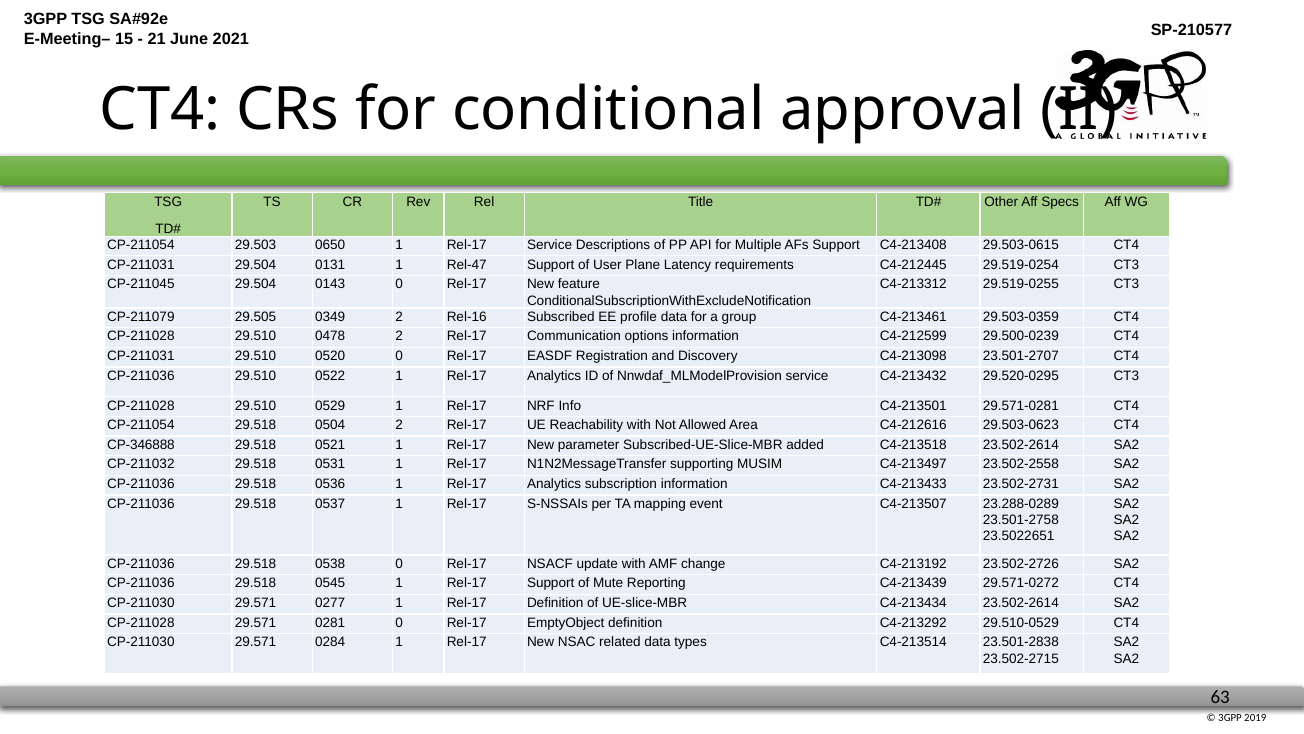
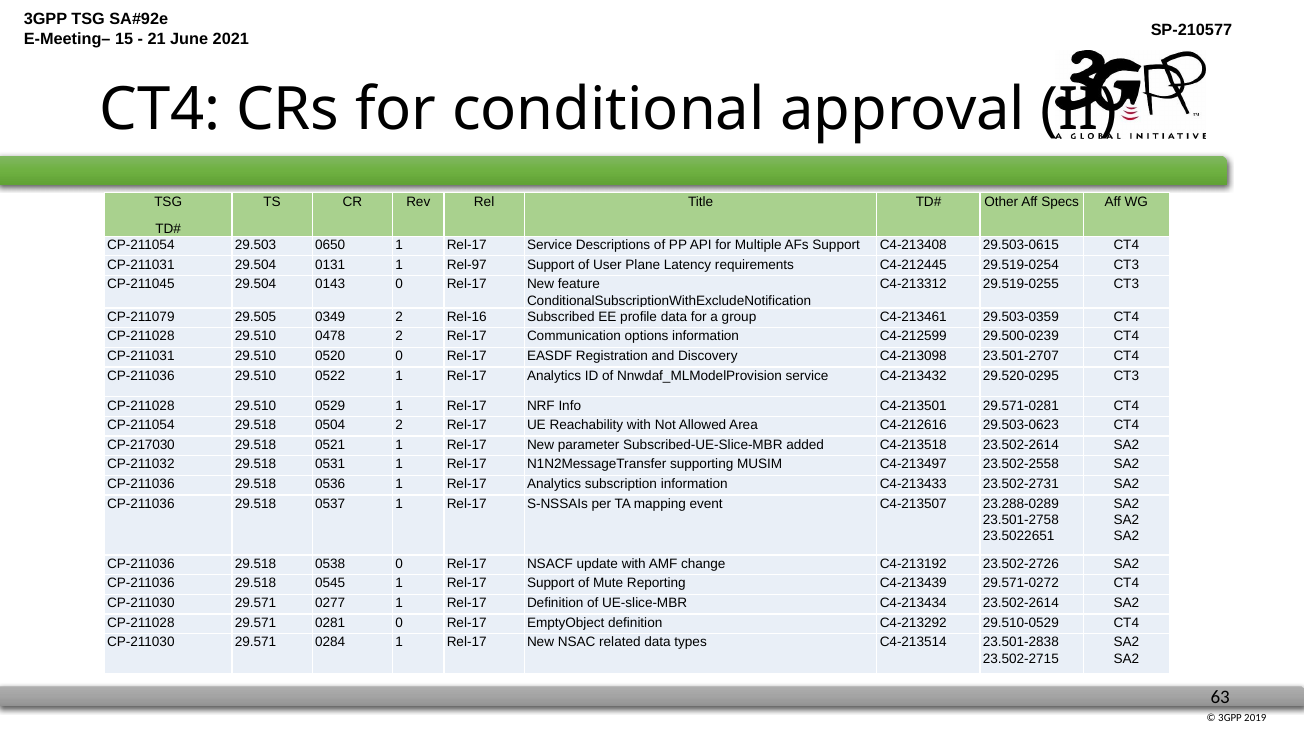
Rel-47: Rel-47 -> Rel-97
CP-346888: CP-346888 -> CP-217030
